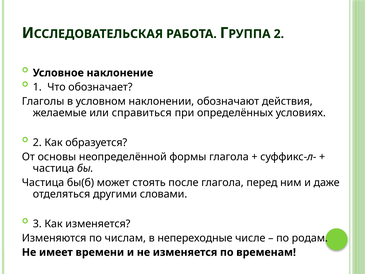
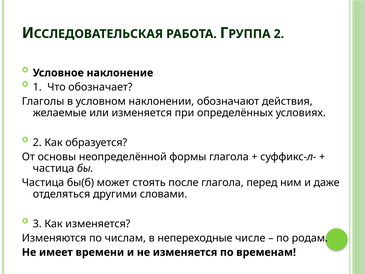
или справиться: справиться -> изменяется
